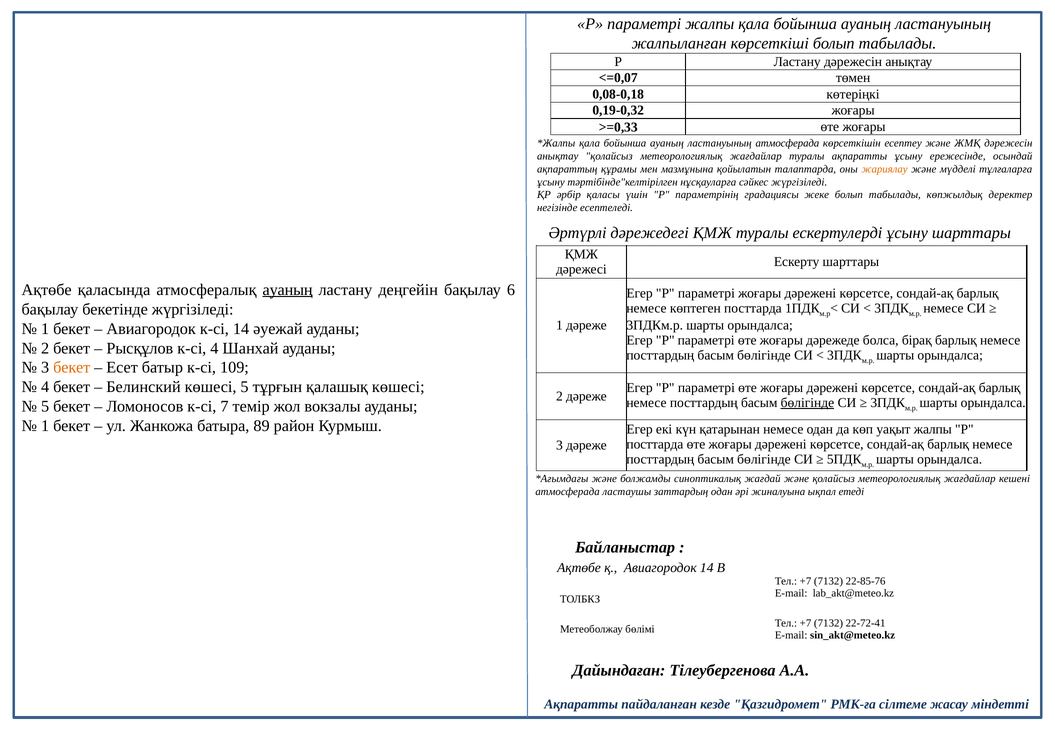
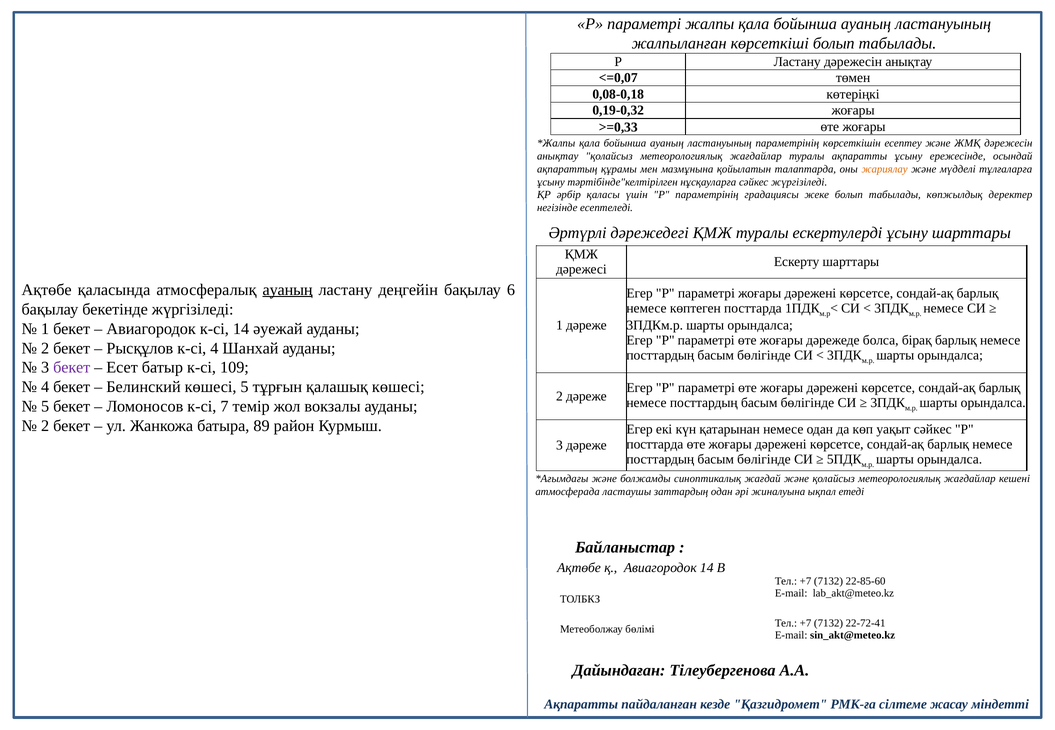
ластануының атмосферада: атмосферада -> параметрінің
бекет at (72, 368) colour: orange -> purple
бөлігінде at (807, 403) underline: present -> none
1 at (45, 426): 1 -> 2
уақыт жалпы: жалпы -> сәйкес
22-85-76: 22-85-76 -> 22-85-60
